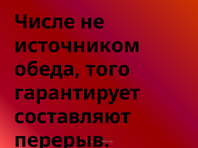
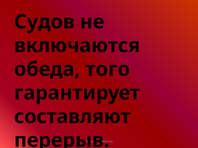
Числе: Числе -> Судов
источником: источником -> включаются
